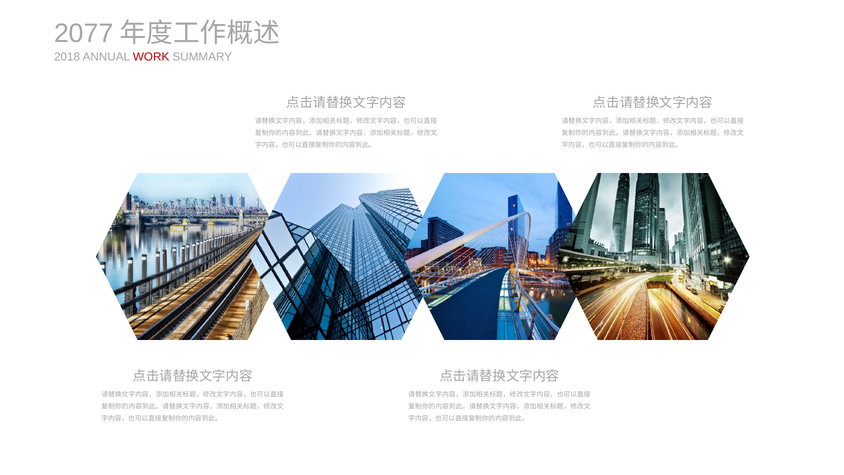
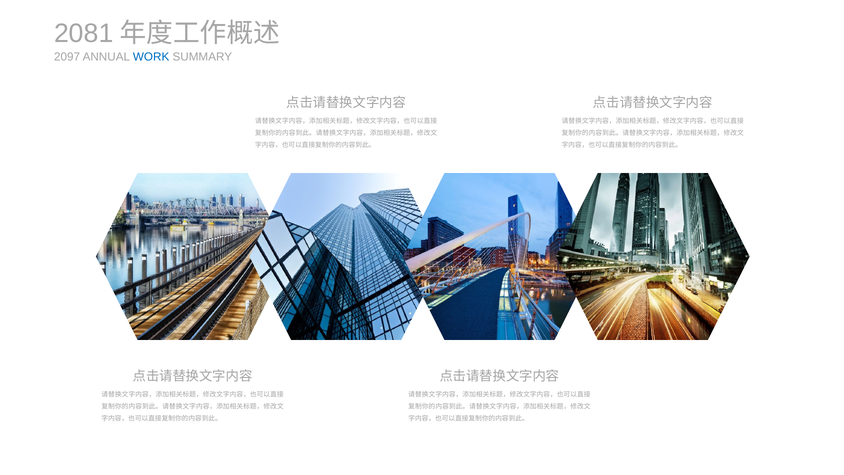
2077: 2077 -> 2081
2018: 2018 -> 2097
WORK colour: red -> blue
